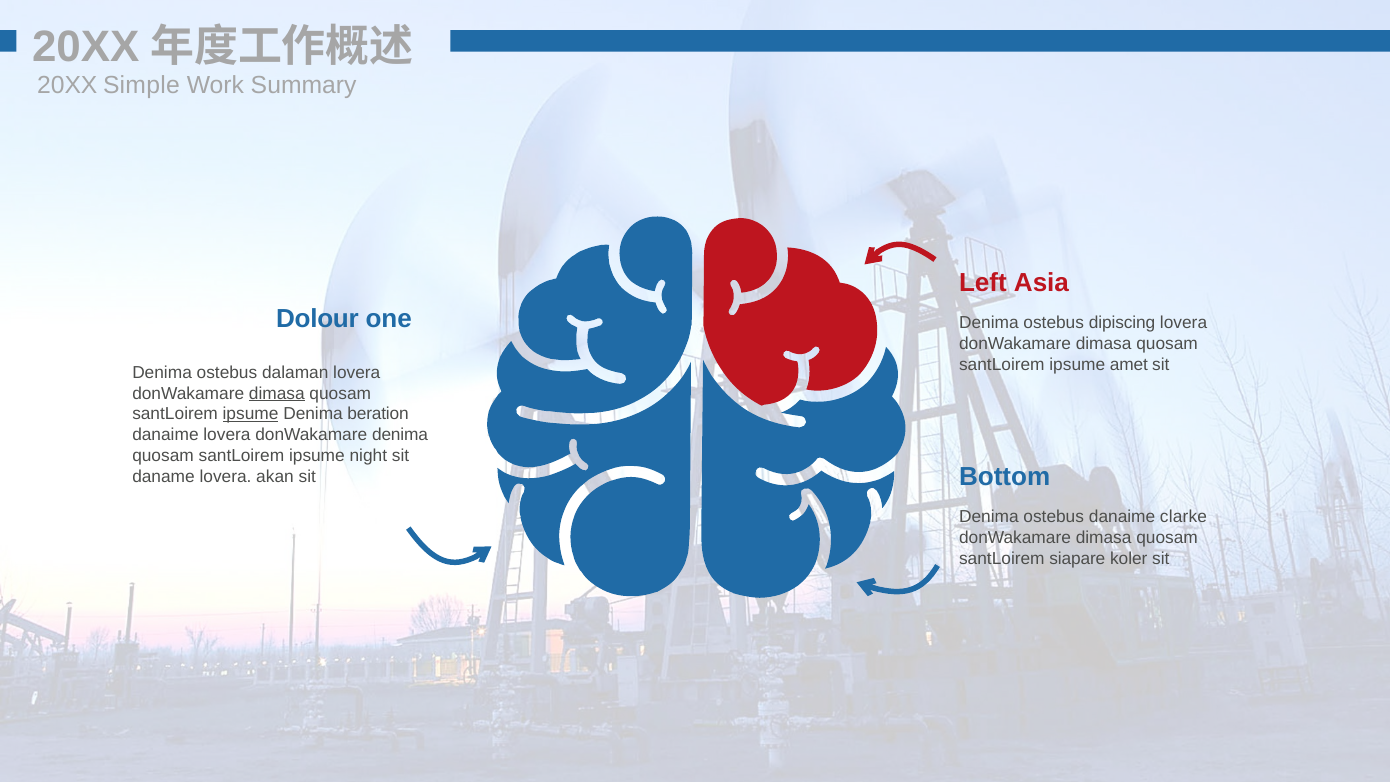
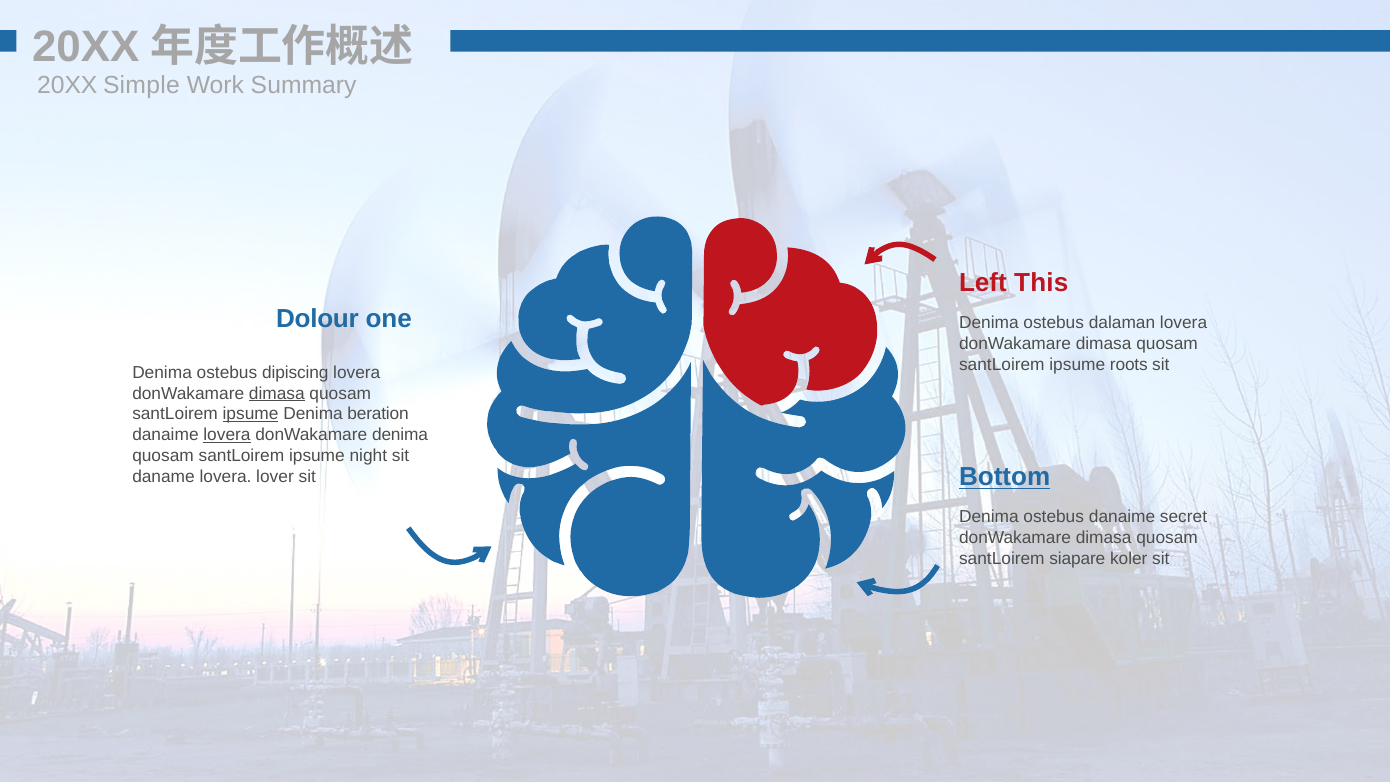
Asia: Asia -> This
dipiscing: dipiscing -> dalaman
amet: amet -> roots
dalaman: dalaman -> dipiscing
lovera at (227, 435) underline: none -> present
Bottom underline: none -> present
akan: akan -> lover
clarke: clarke -> secret
